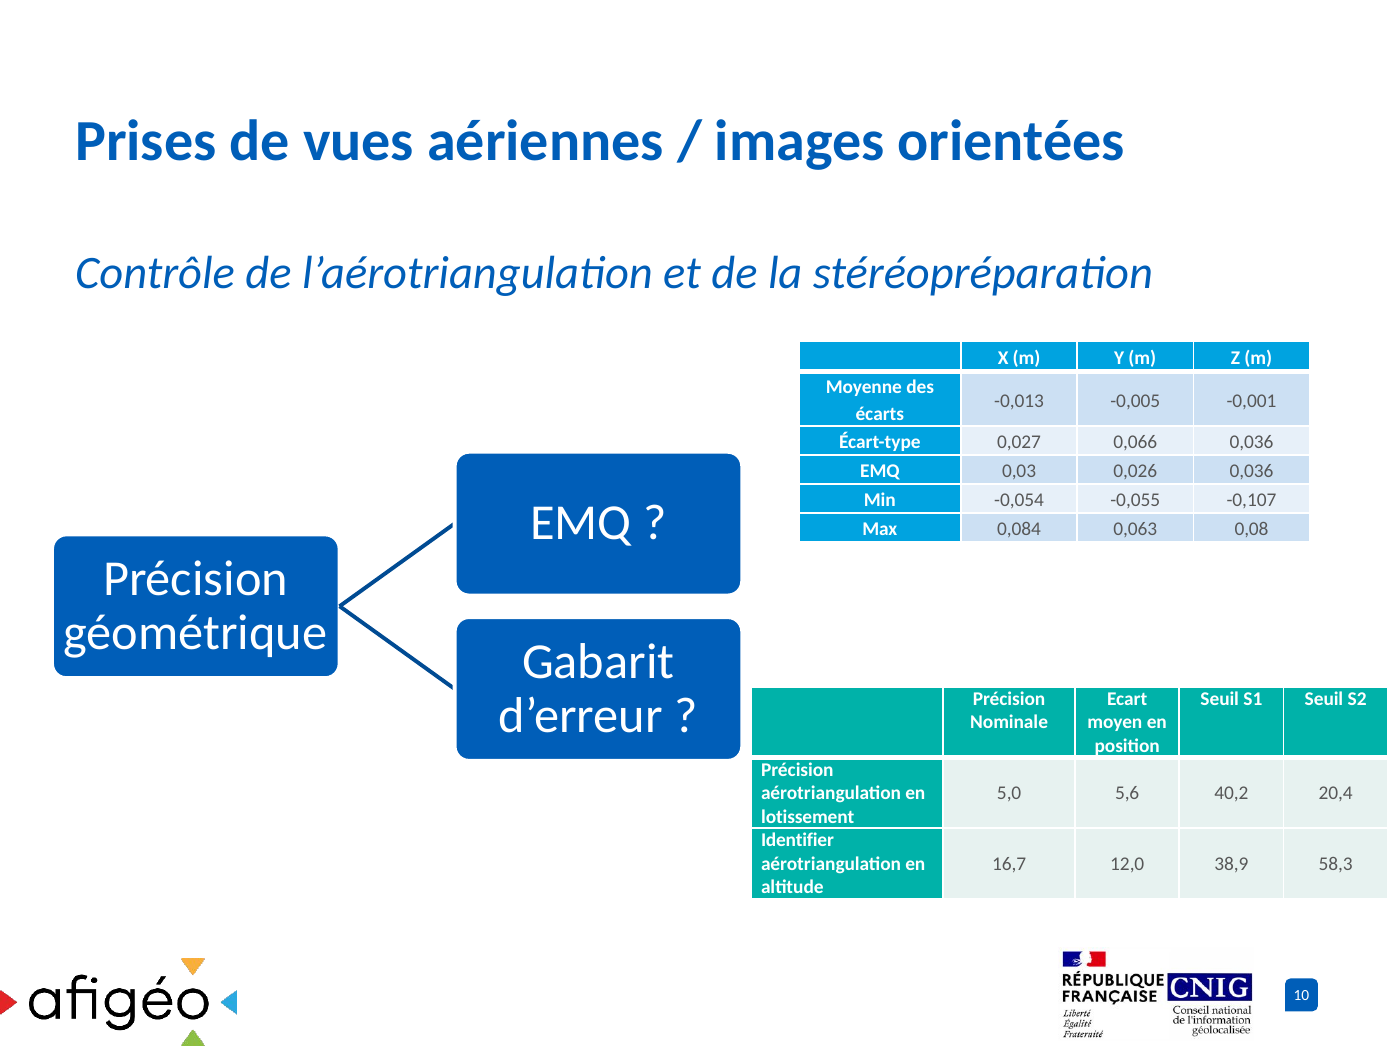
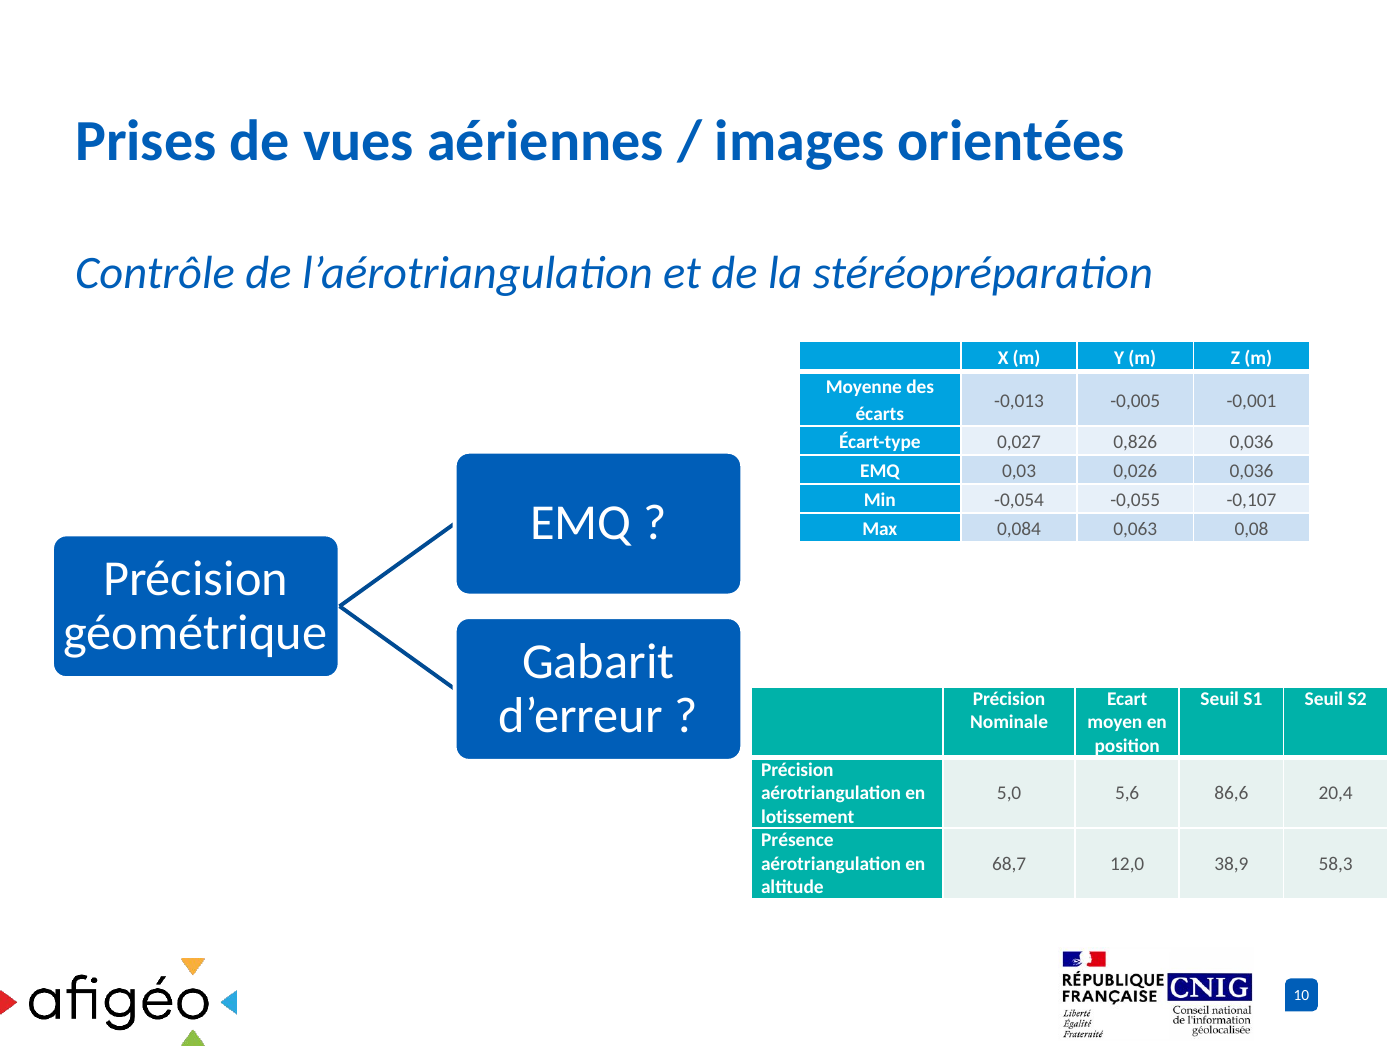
0,066: 0,066 -> 0,826
40,2: 40,2 -> 86,6
Identifier: Identifier -> Présence
16,7: 16,7 -> 68,7
